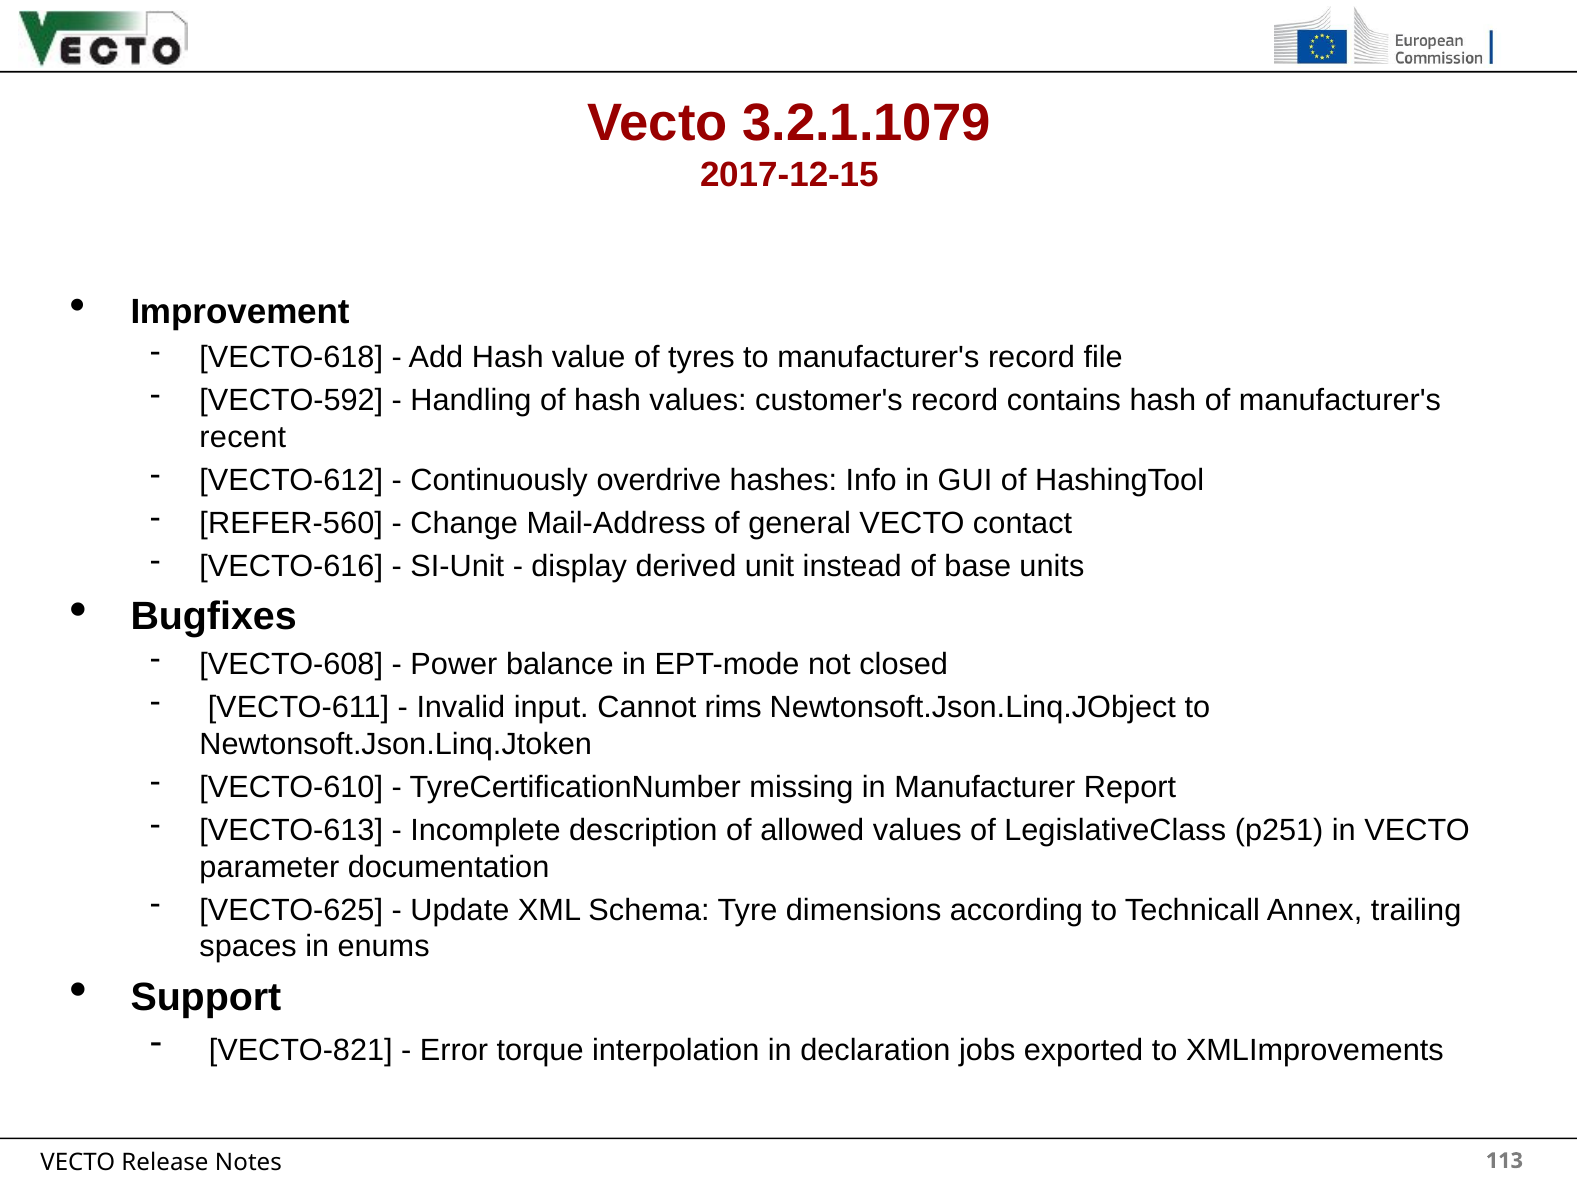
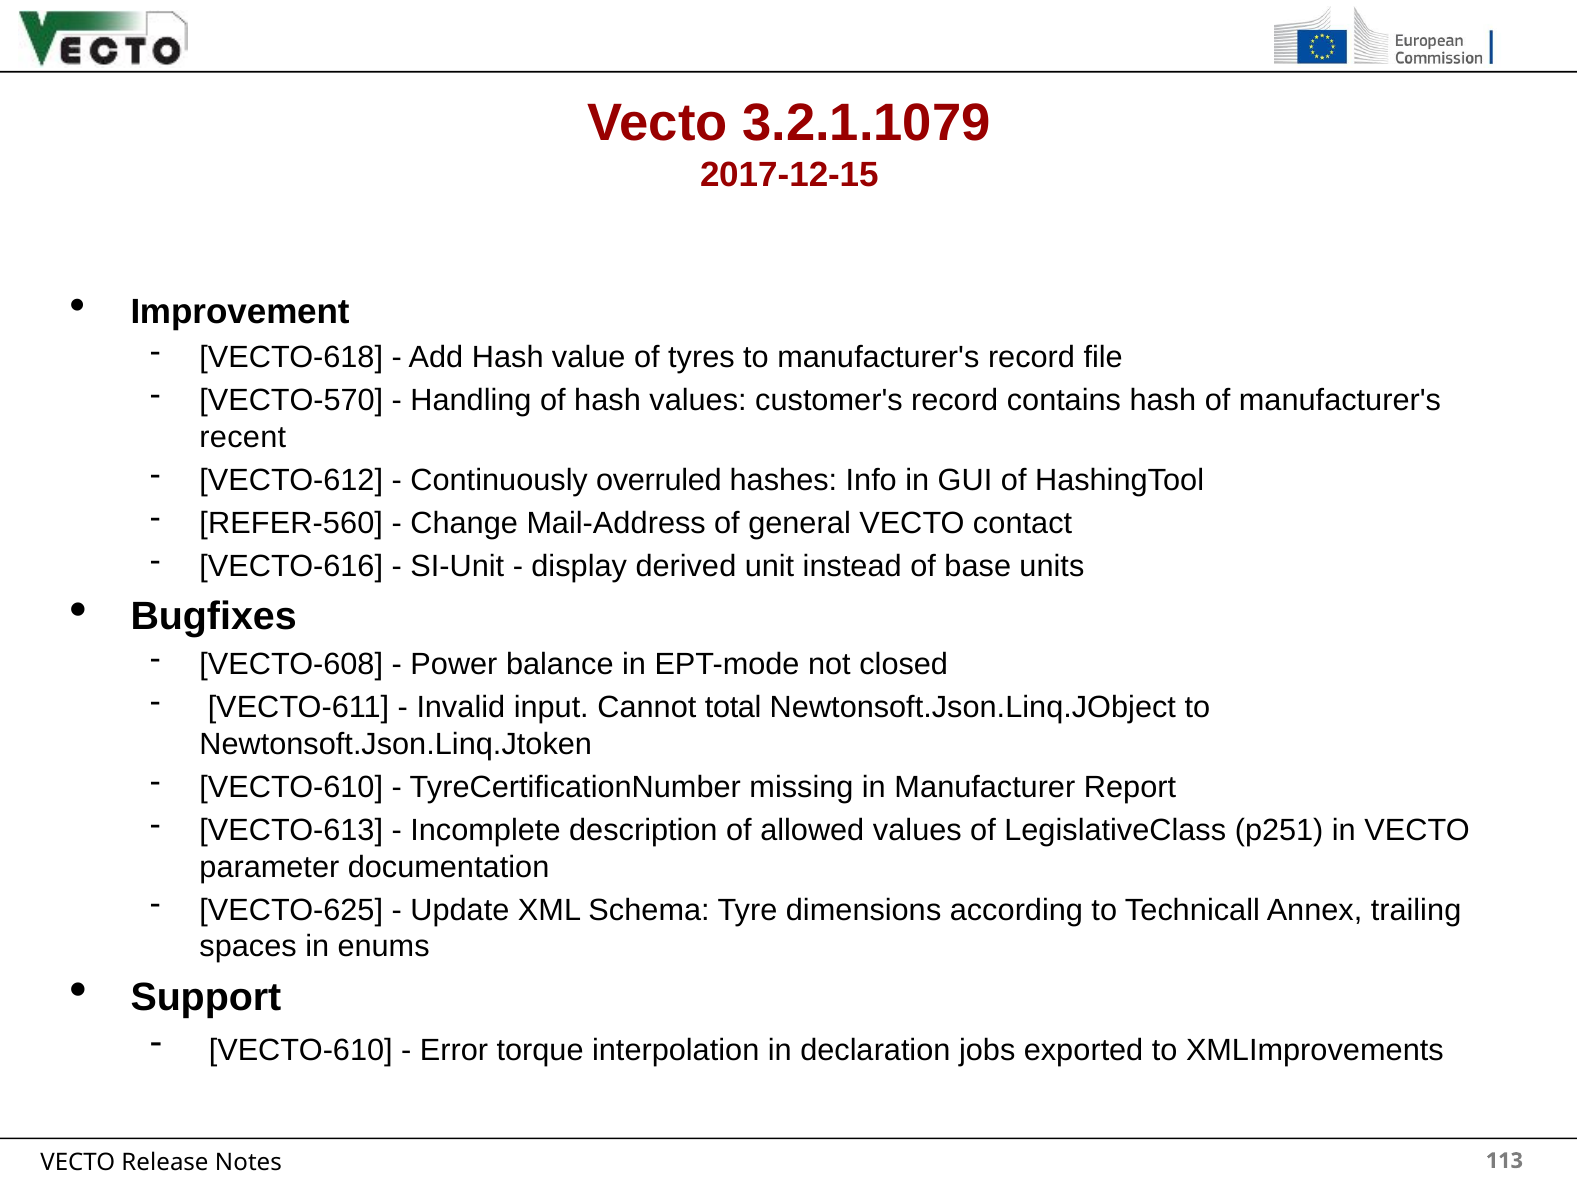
VECTO-592: VECTO-592 -> VECTO-570
overdrive: overdrive -> overruled
rims: rims -> total
VECTO-821 at (301, 1050): VECTO-821 -> VECTO-610
